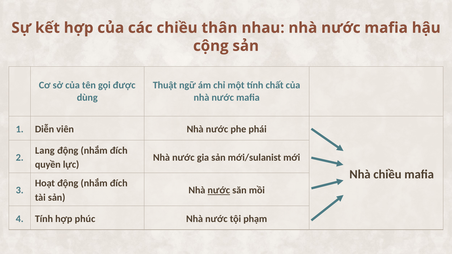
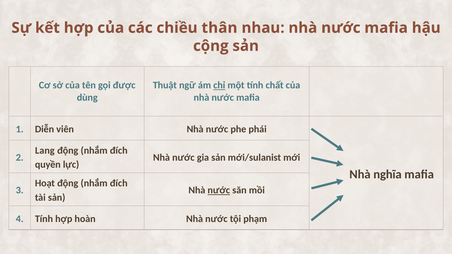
chỉ underline: none -> present
Nhà chiều: chiều -> nghĩa
phúc: phúc -> hoàn
